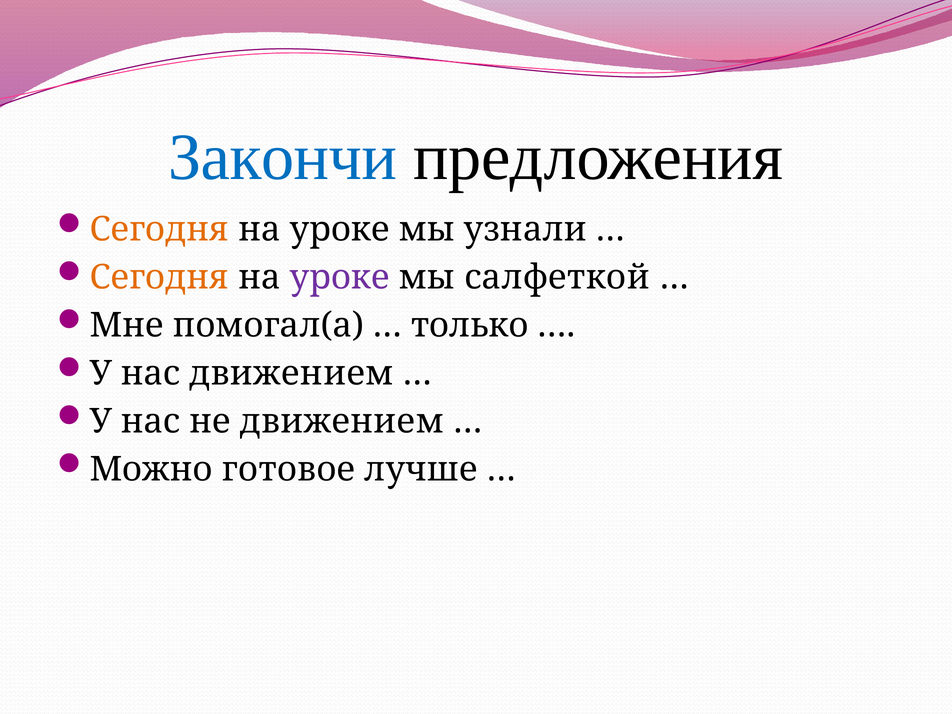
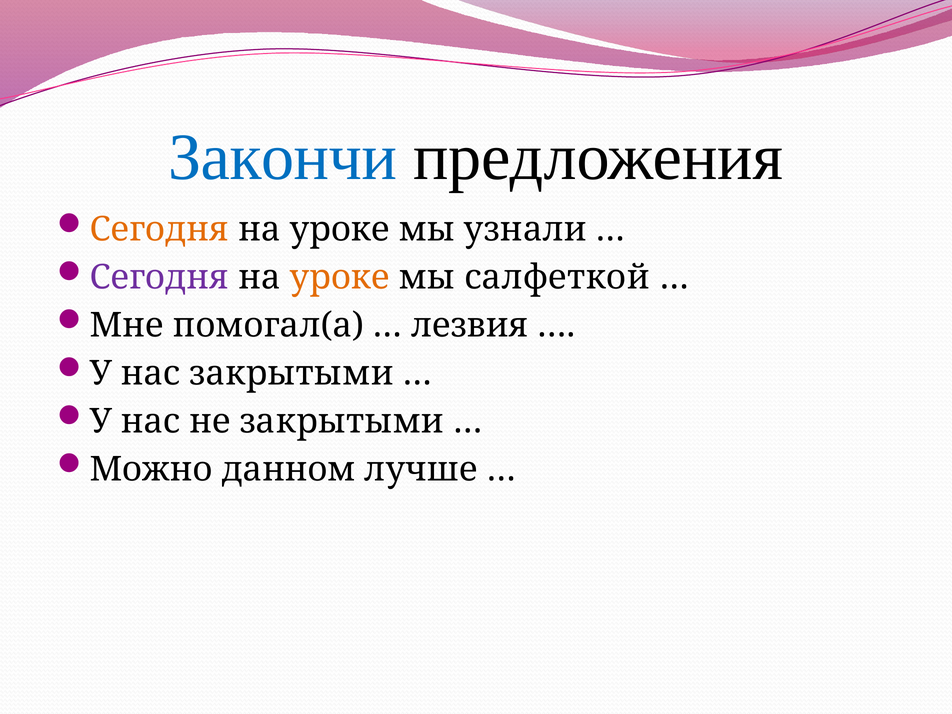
Сегодня at (159, 277) colour: orange -> purple
уроке at (340, 277) colour: purple -> orange
только: только -> лезвия
нас движением: движением -> закрытыми
не движением: движением -> закрытыми
готовое: готовое -> данном
